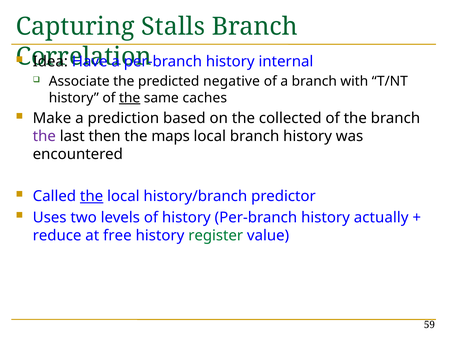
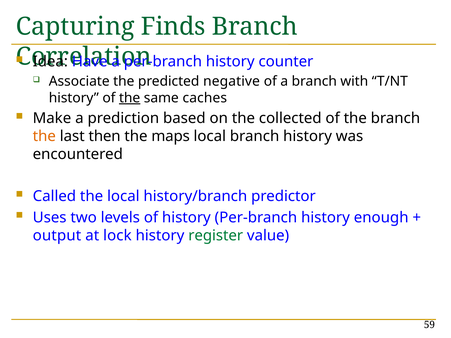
Stalls: Stalls -> Finds
internal: internal -> counter
the at (44, 136) colour: purple -> orange
the at (92, 197) underline: present -> none
actually: actually -> enough
reduce: reduce -> output
free: free -> lock
